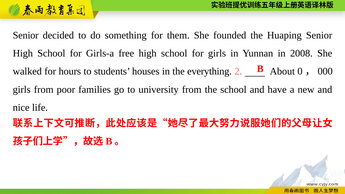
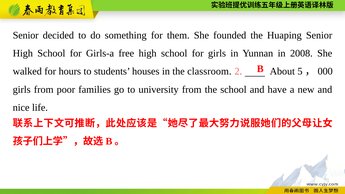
everything: everything -> classroom
0: 0 -> 5
